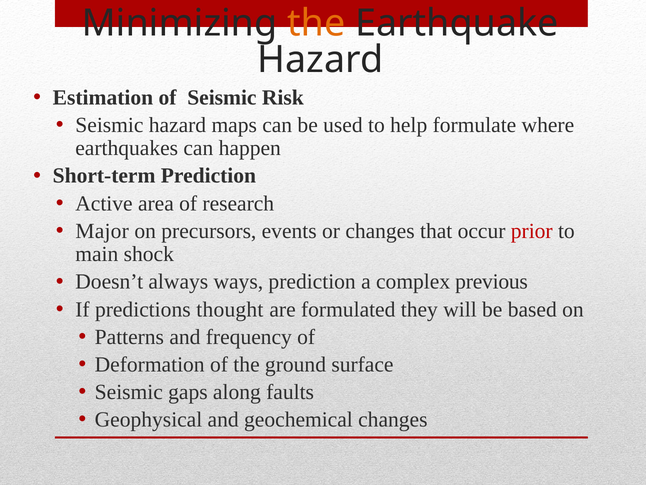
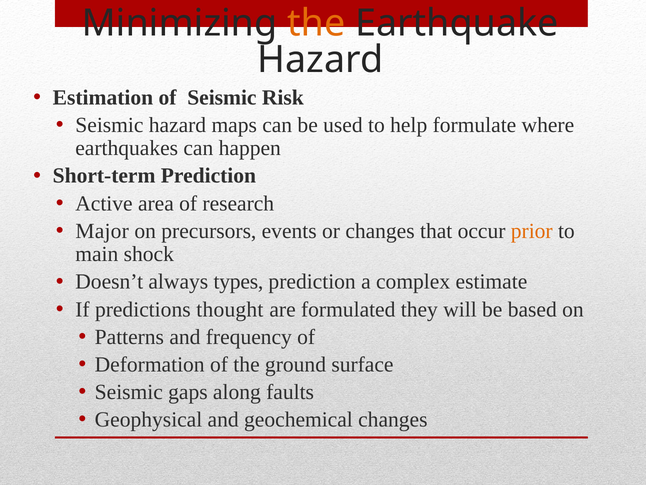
prior colour: red -> orange
ways: ways -> types
previous: previous -> estimate
